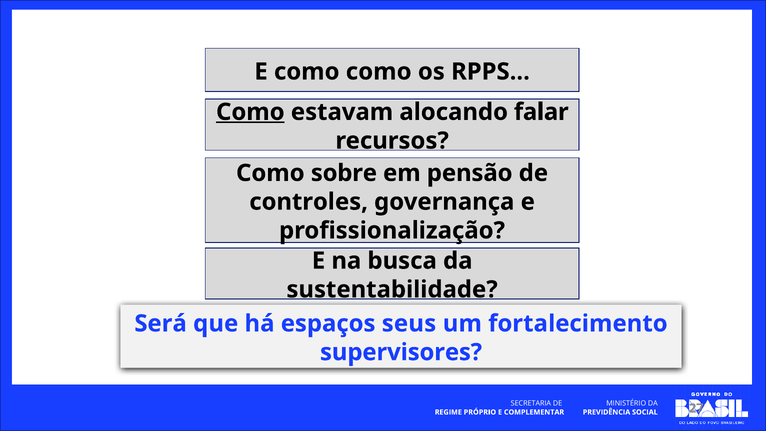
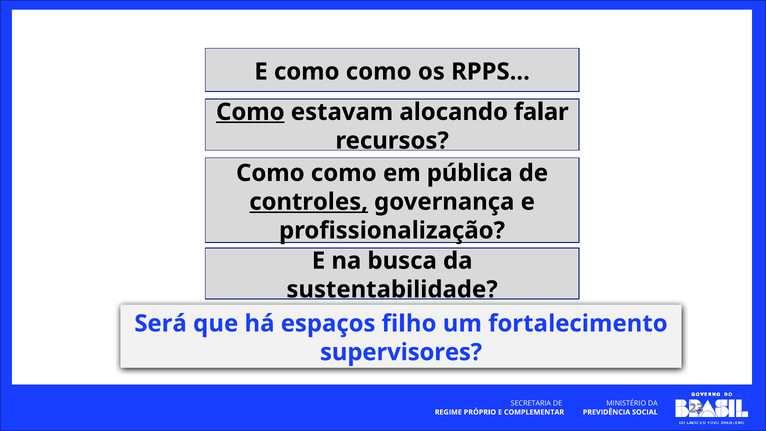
sobre at (344, 173): sobre -> como
pensão: pensão -> pública
controles underline: none -> present
seus: seus -> filho
27: 27 -> 23
